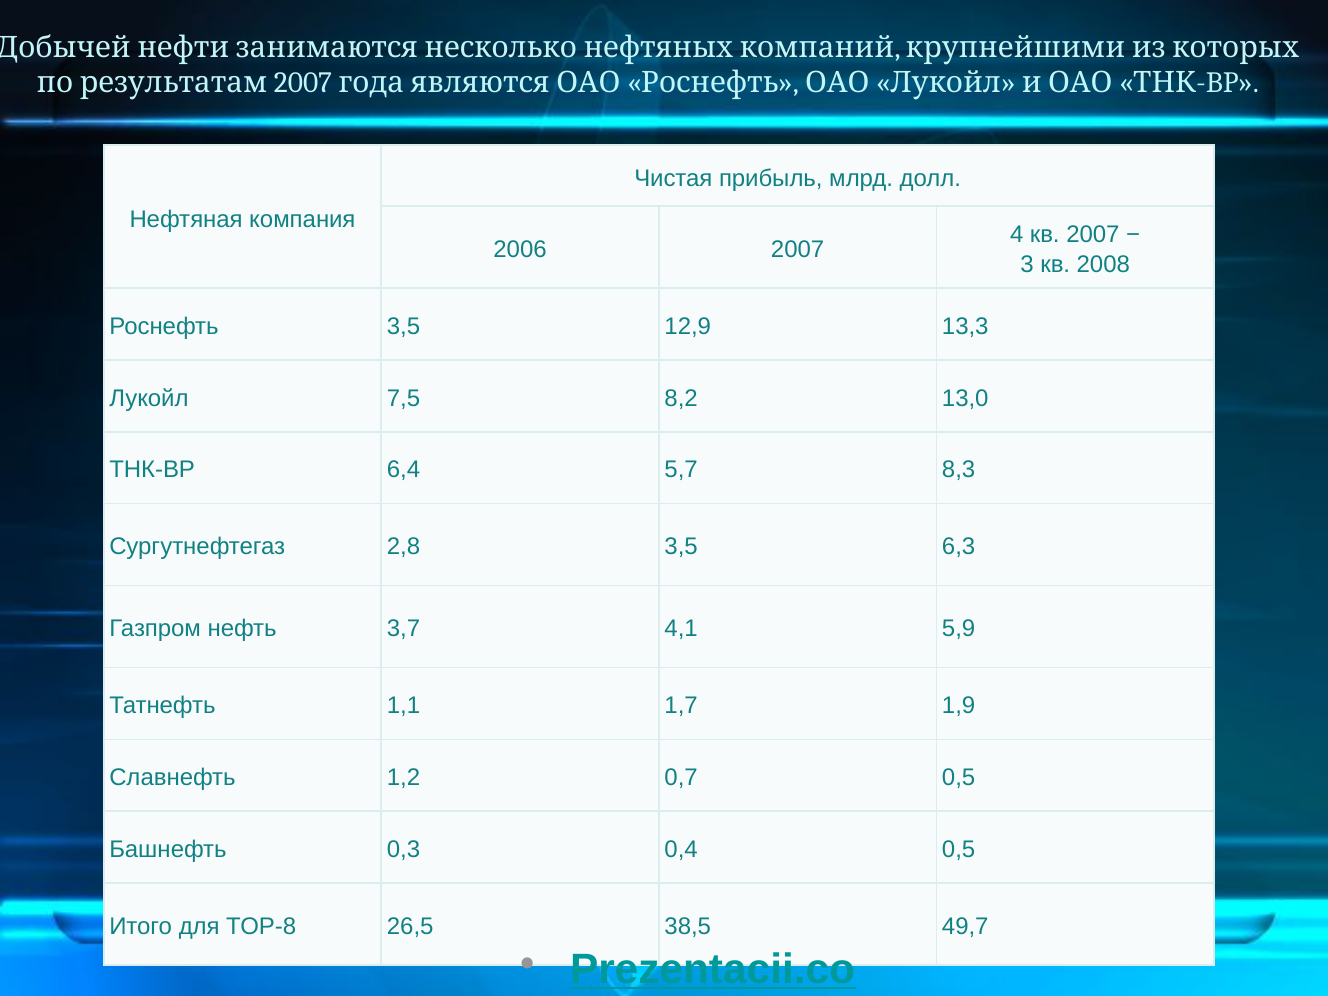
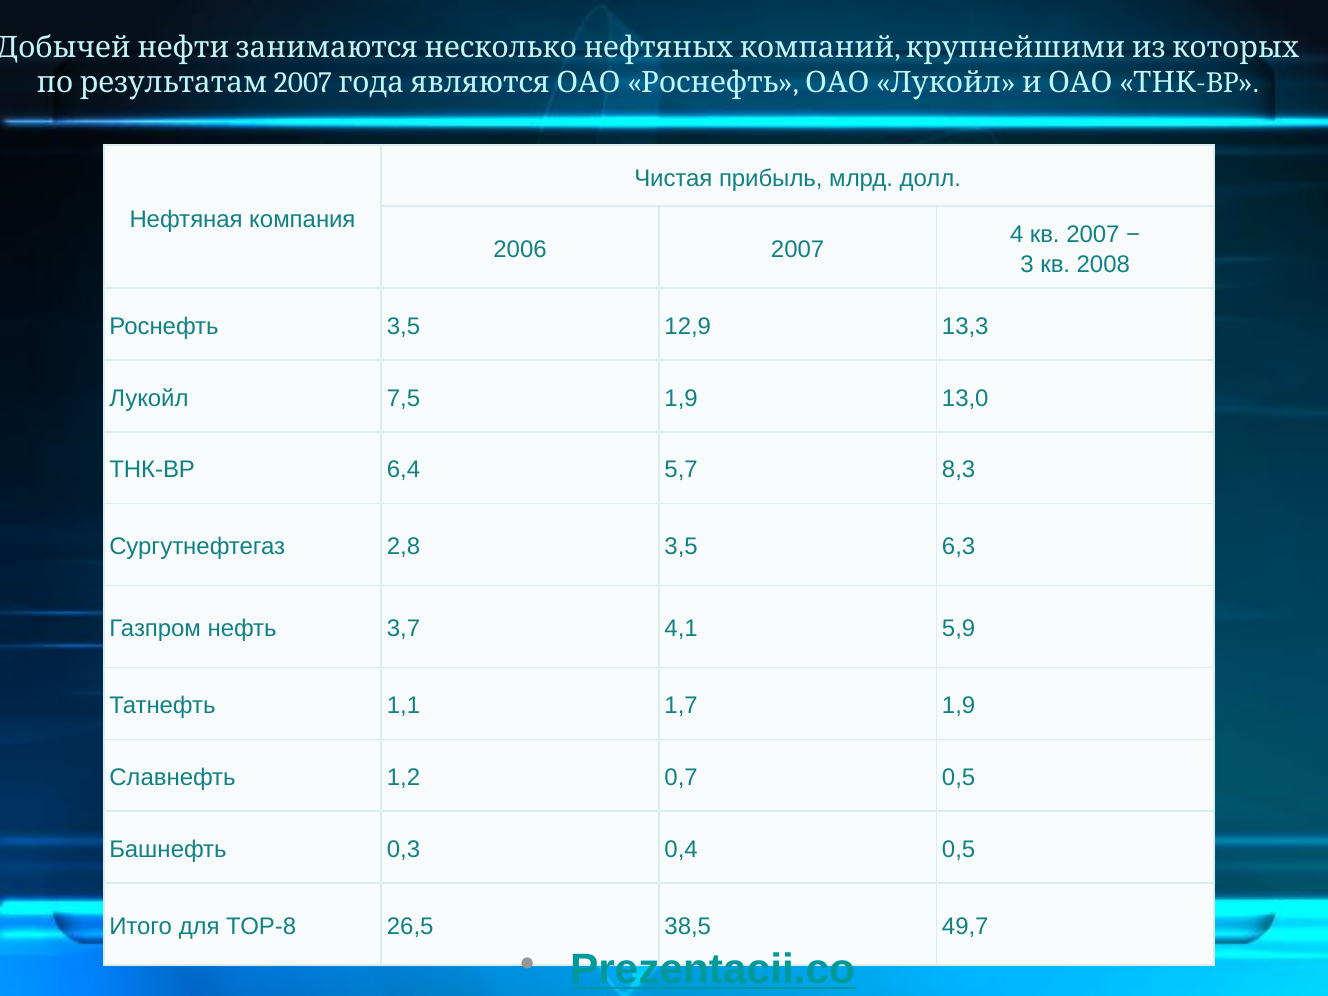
7,5 8,2: 8,2 -> 1,9
